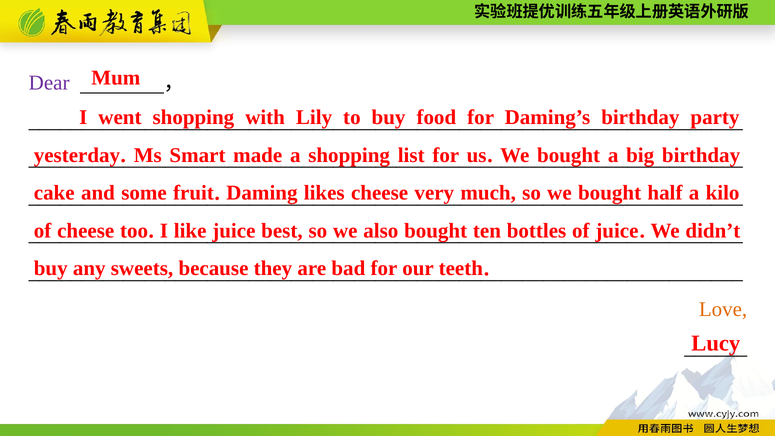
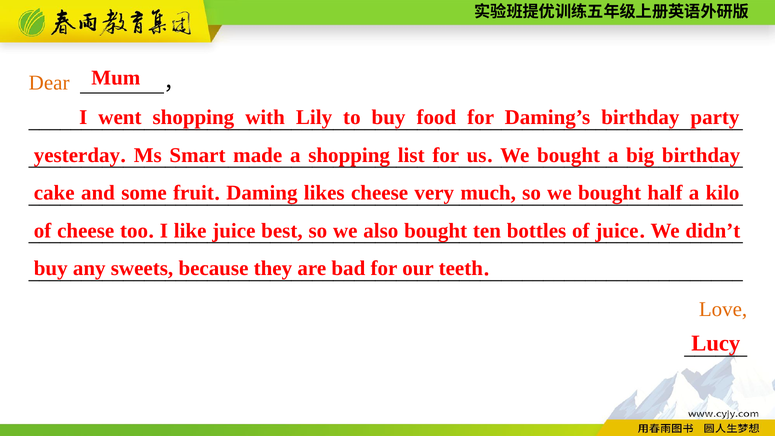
Dear colour: purple -> orange
